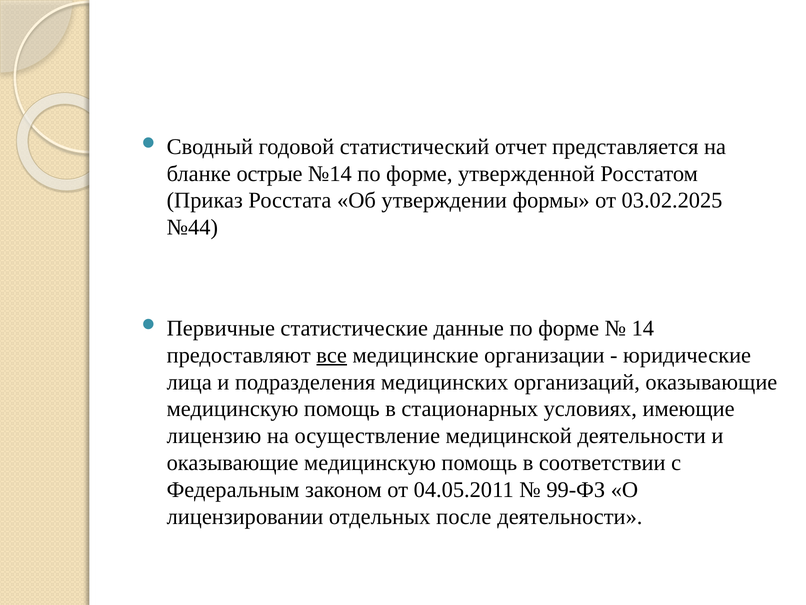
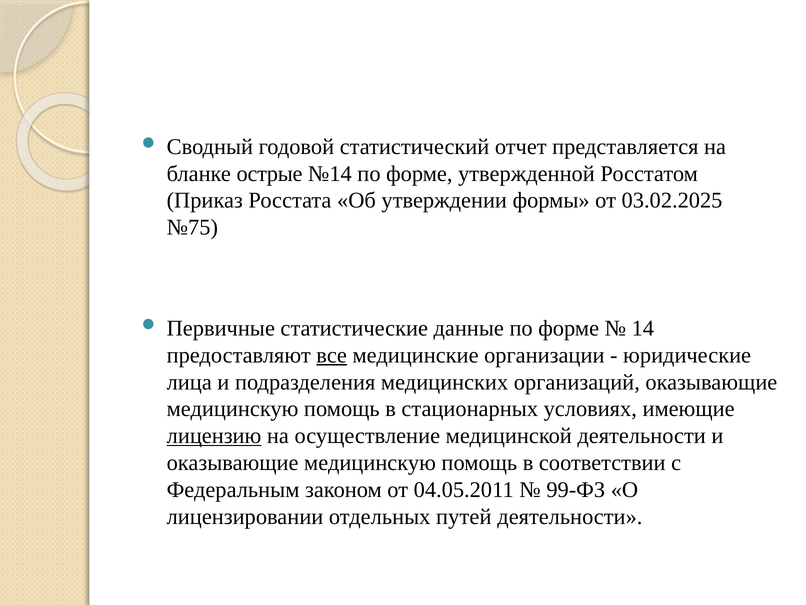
№44: №44 -> №75
лицензию underline: none -> present
после: после -> путей
